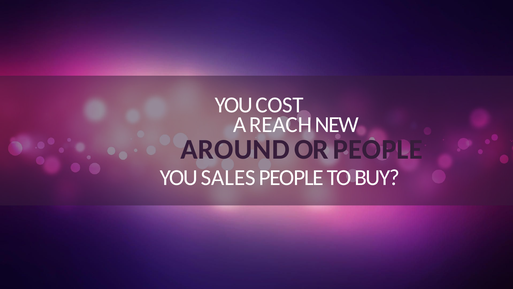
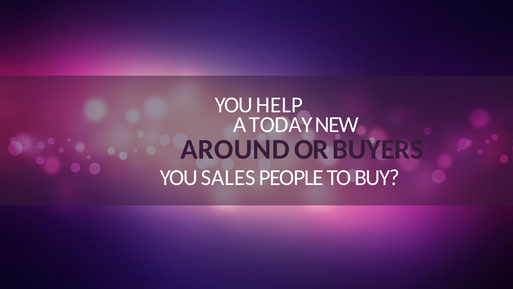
COST: COST -> HELP
REACH: REACH -> TODAY
OR PEOPLE: PEOPLE -> BUYERS
